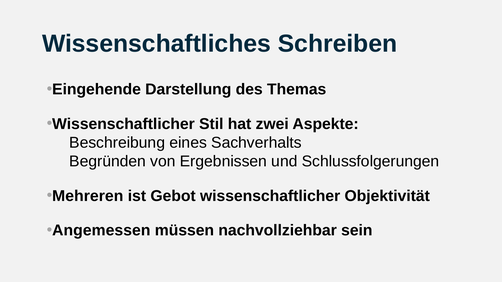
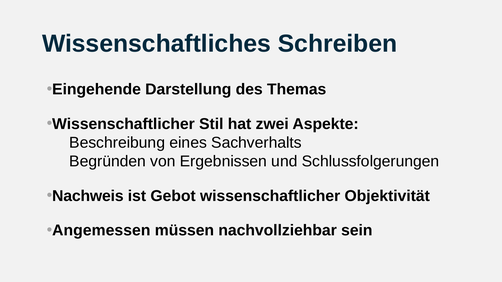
Mehreren: Mehreren -> Nachweis
